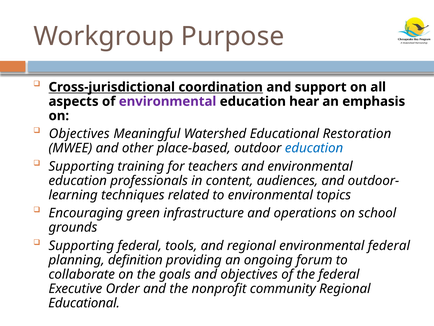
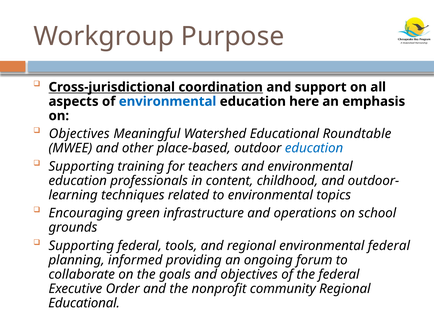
environmental at (168, 101) colour: purple -> blue
hear: hear -> here
Restoration: Restoration -> Roundtable
audiences: audiences -> childhood
definition: definition -> informed
